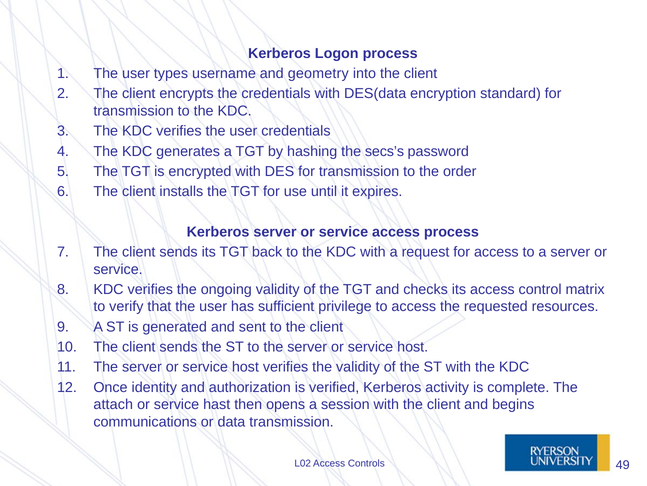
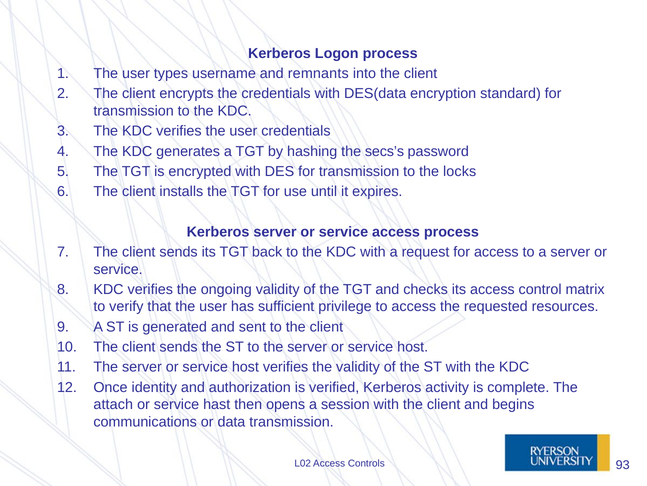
geometry: geometry -> remnants
order: order -> locks
49: 49 -> 93
